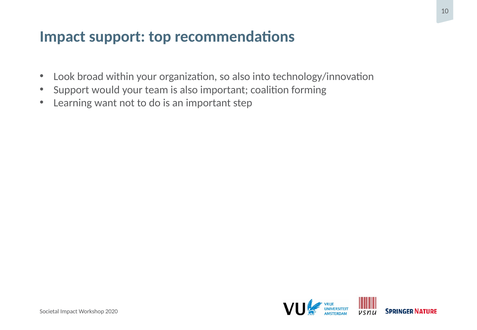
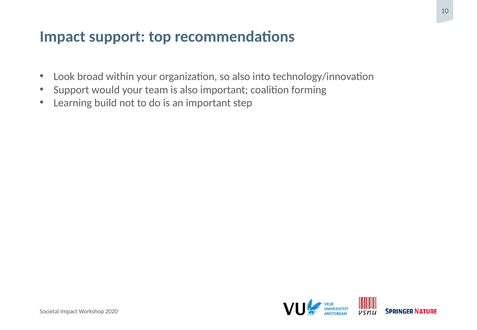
want: want -> build
